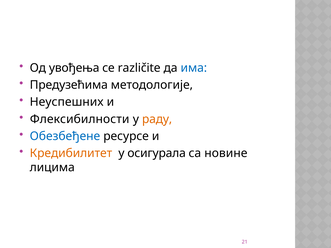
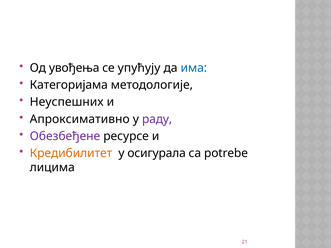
različite: različite -> упућују
Предузећима: Предузећима -> Категоријама
Флексибилности: Флексибилности -> Апроксимативно
раду colour: orange -> purple
Обезбеђене colour: blue -> purple
новине: новине -> potrebe
